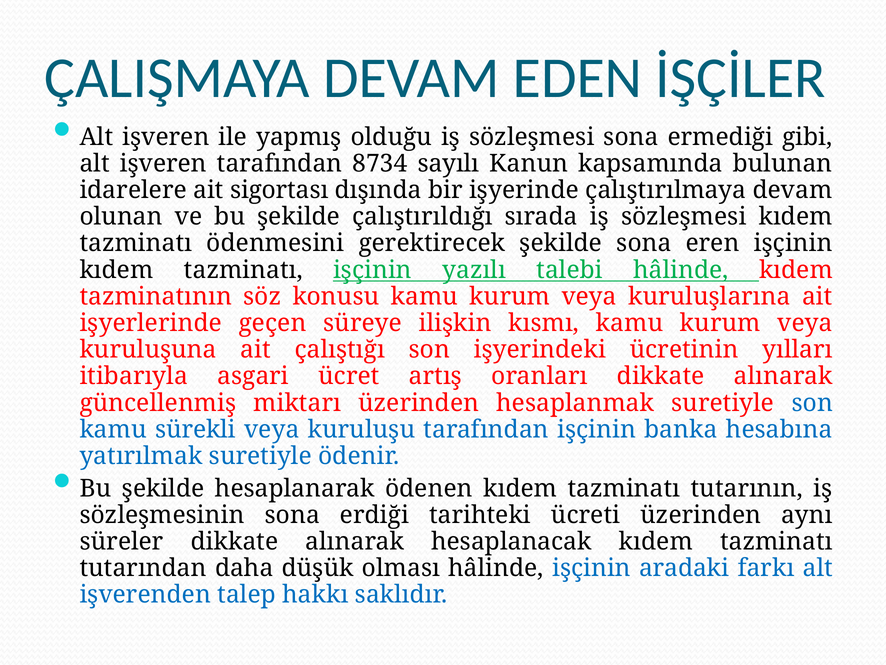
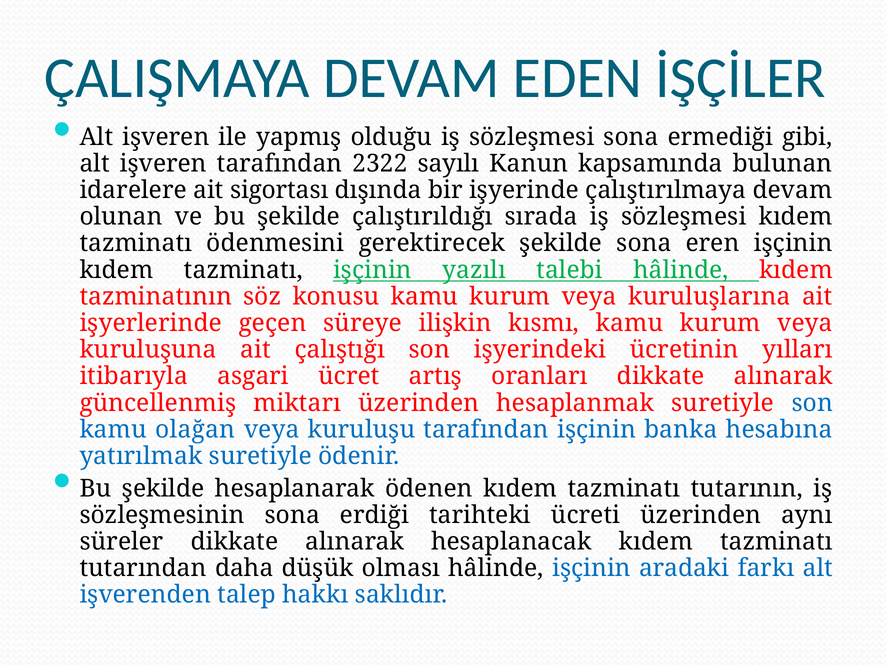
8734: 8734 -> 2322
sürekli: sürekli -> olağan
